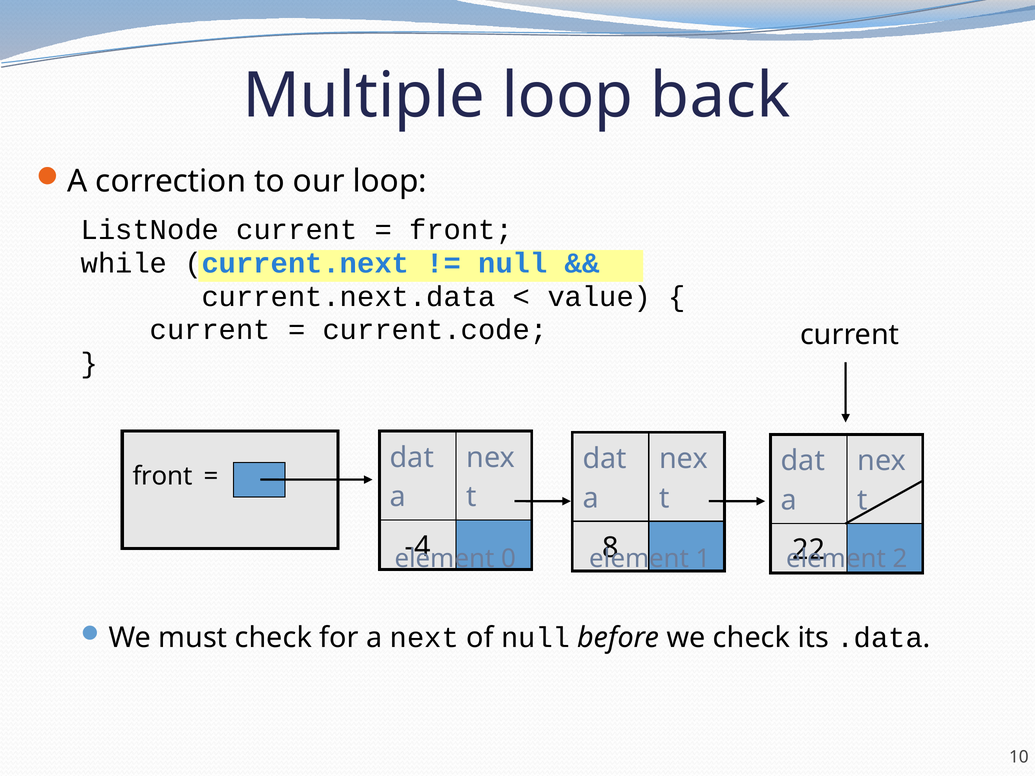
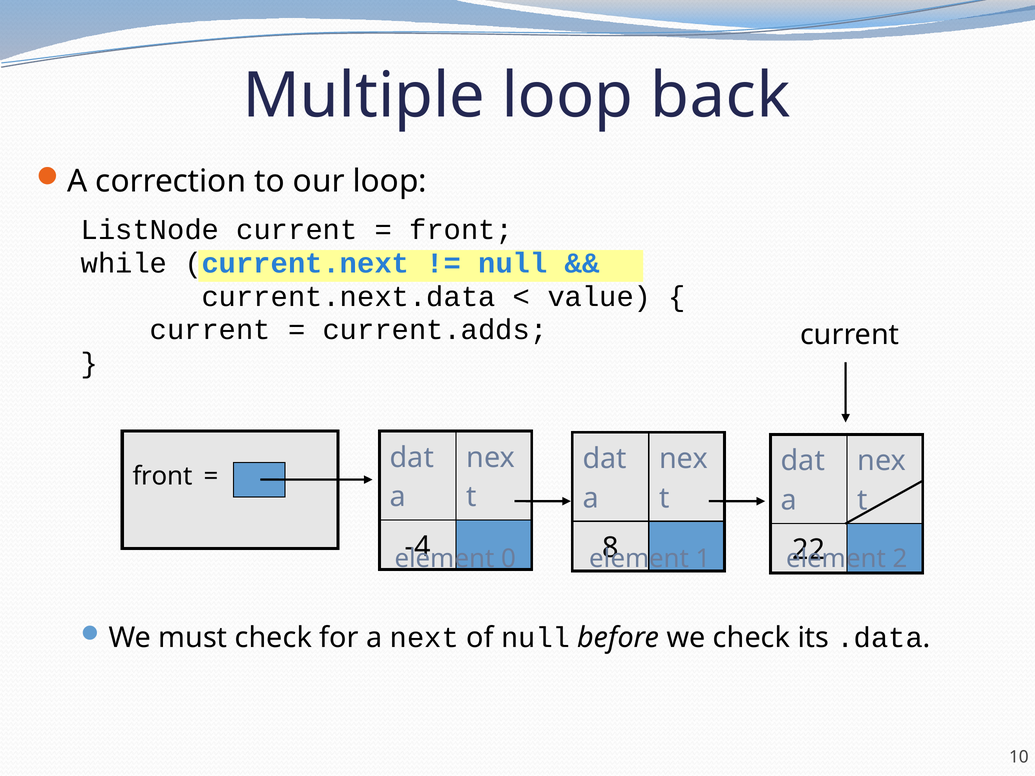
current.code: current.code -> current.adds
